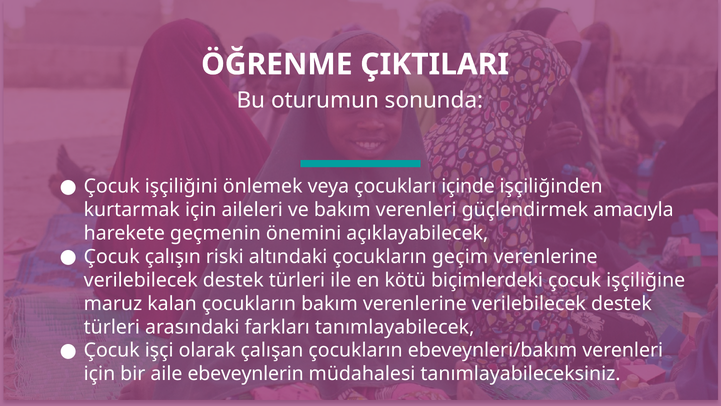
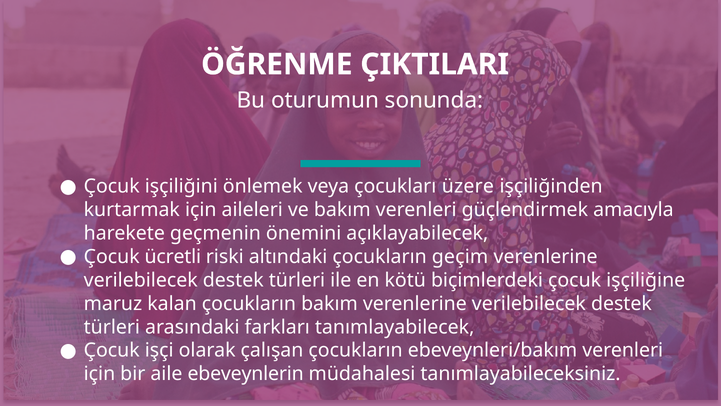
içinde: içinde -> üzere
çalışın: çalışın -> ücretli
